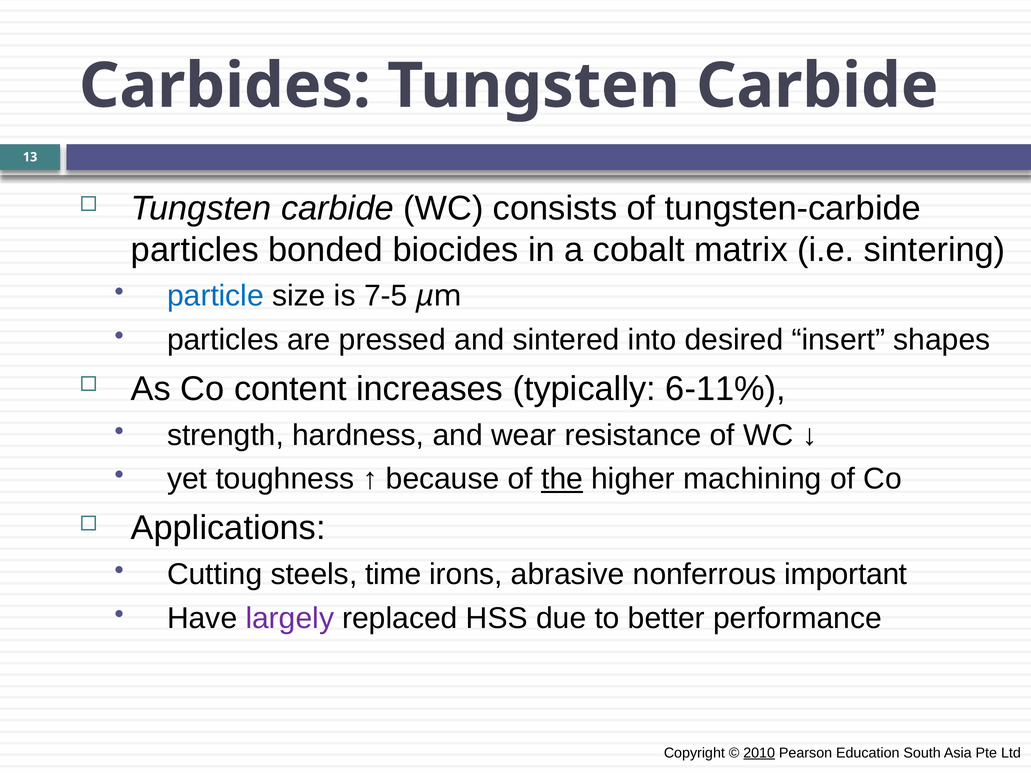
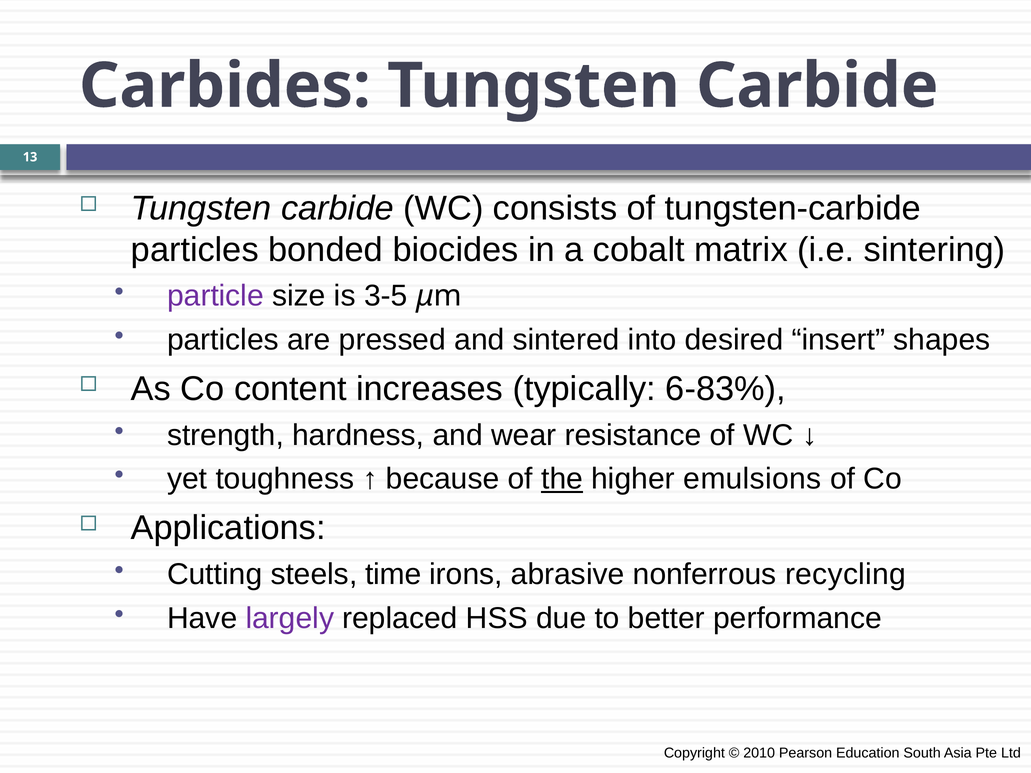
particle colour: blue -> purple
7-5: 7-5 -> 3-5
6-11%: 6-11% -> 6-83%
machining: machining -> emulsions
important: important -> recycling
2010 underline: present -> none
